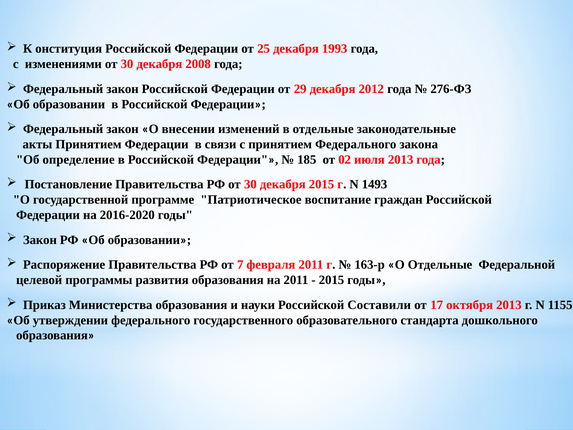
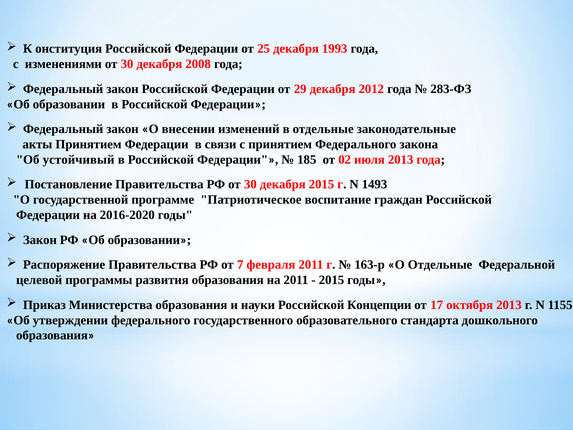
276-ФЗ: 276-ФЗ -> 283-ФЗ
определение: определение -> устойчивый
Составили: Составили -> Концепции
